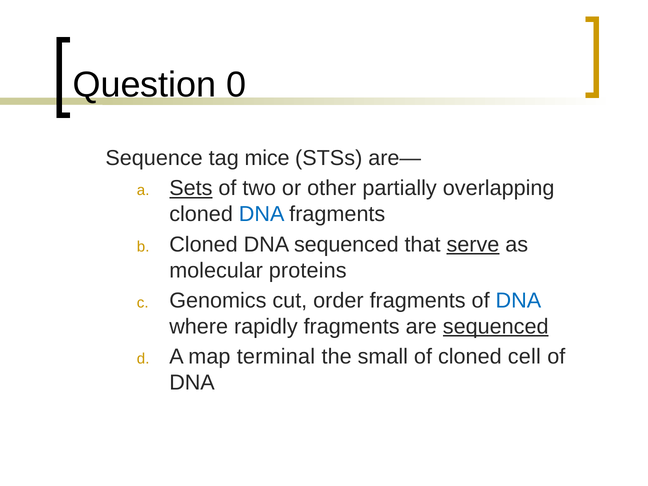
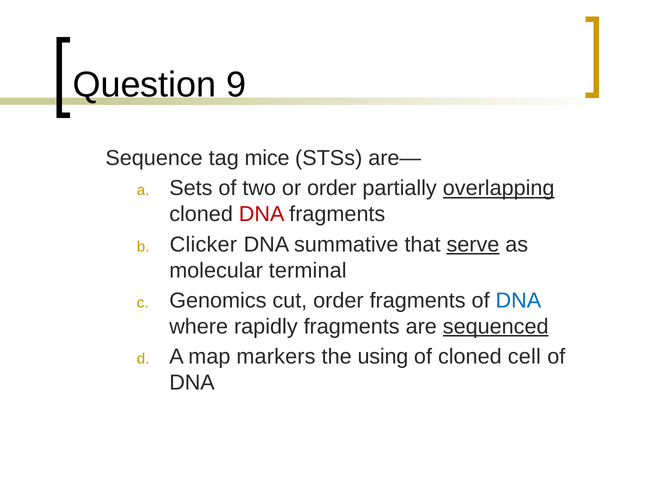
0: 0 -> 9
Sets underline: present -> none
or other: other -> order
overlapping underline: none -> present
DNA at (262, 214) colour: blue -> red
Cloned at (203, 244): Cloned -> Clicker
DNA sequenced: sequenced -> summative
proteins: proteins -> terminal
terminal: terminal -> markers
small: small -> using
